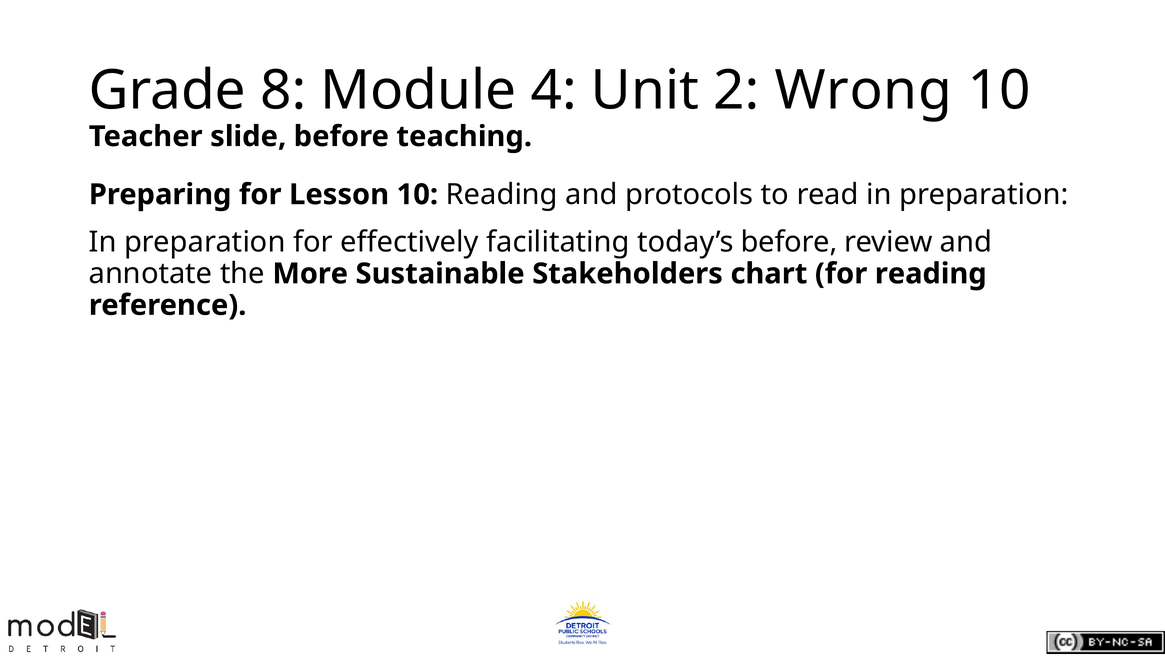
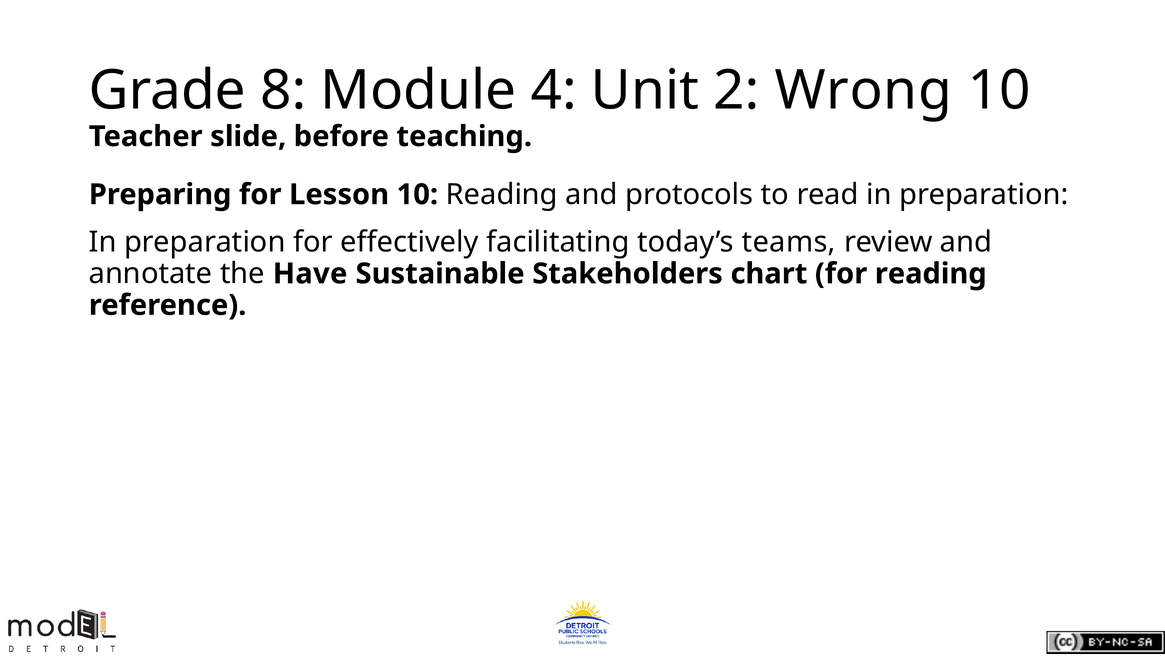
today’s before: before -> teams
More: More -> Have
